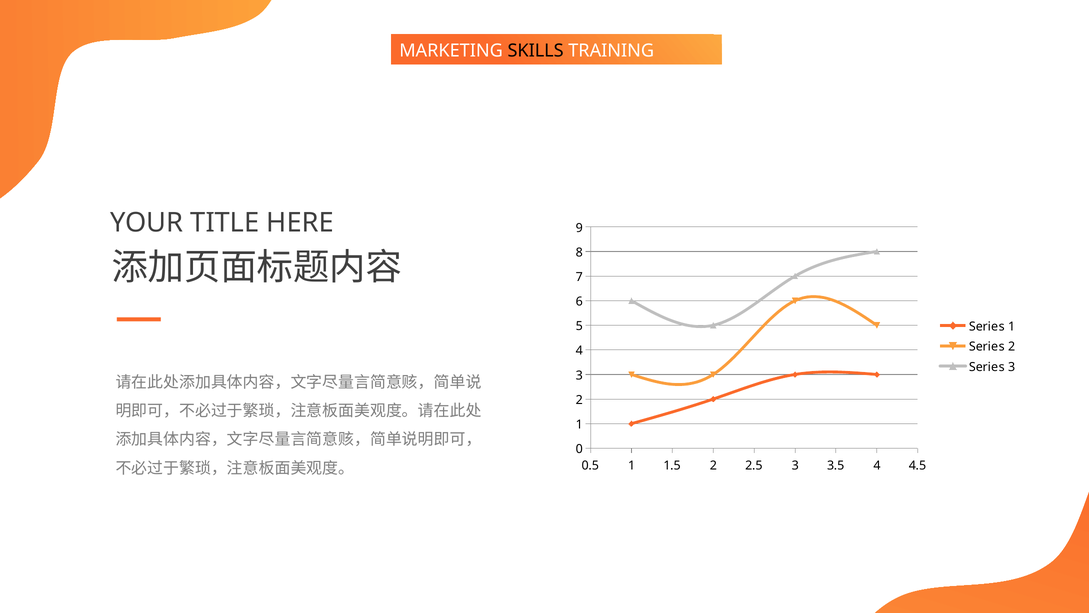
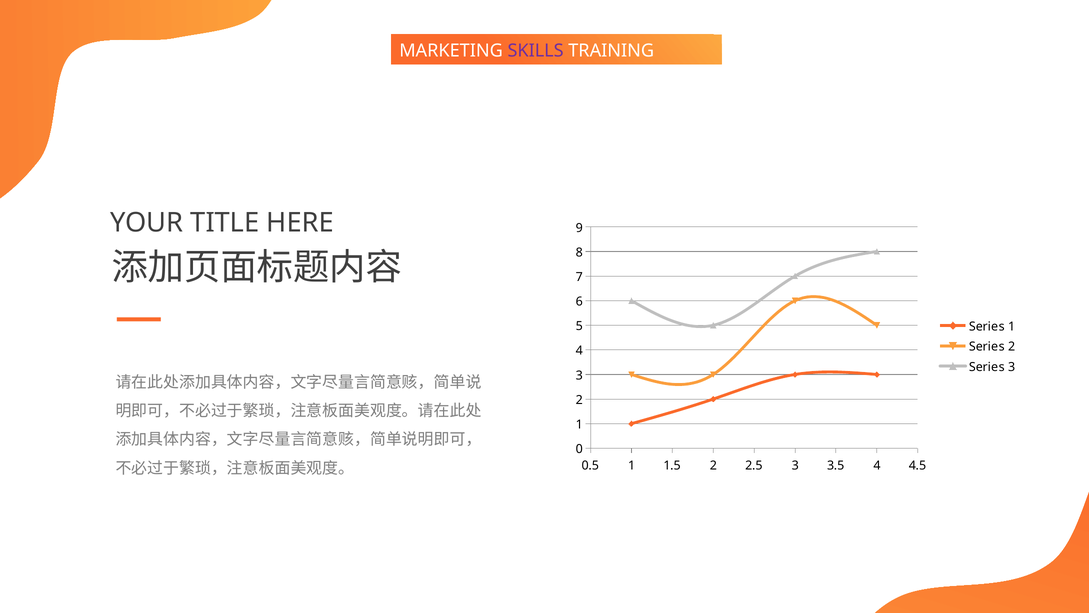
SKILLS colour: black -> purple
